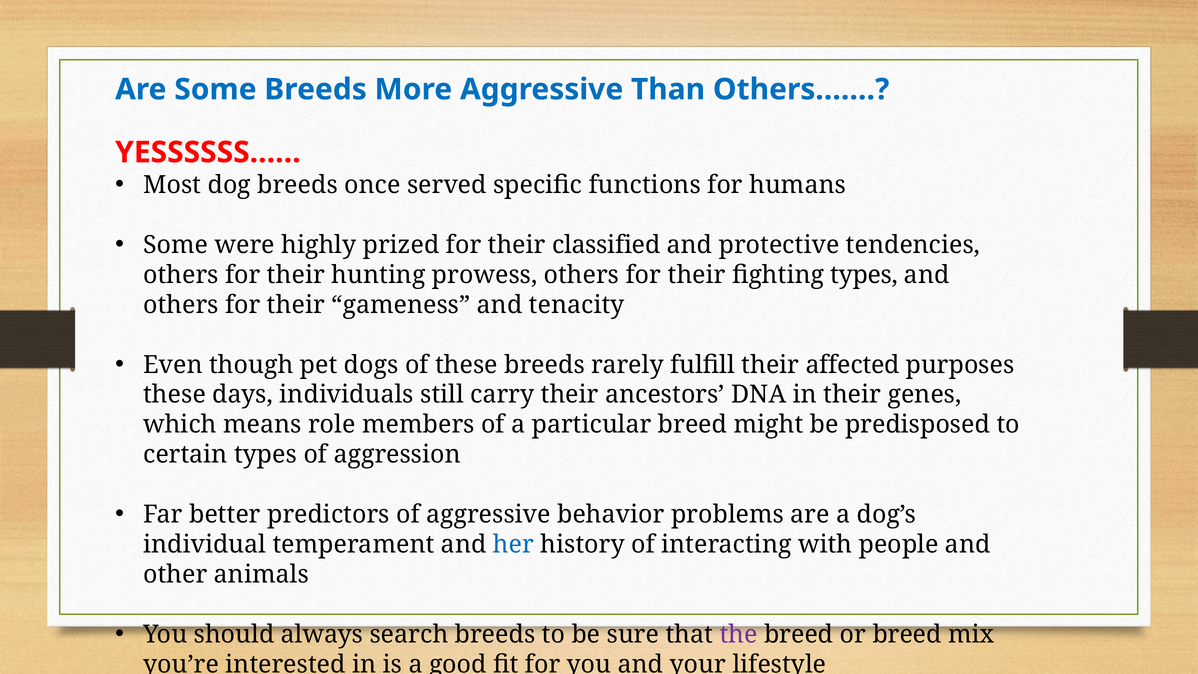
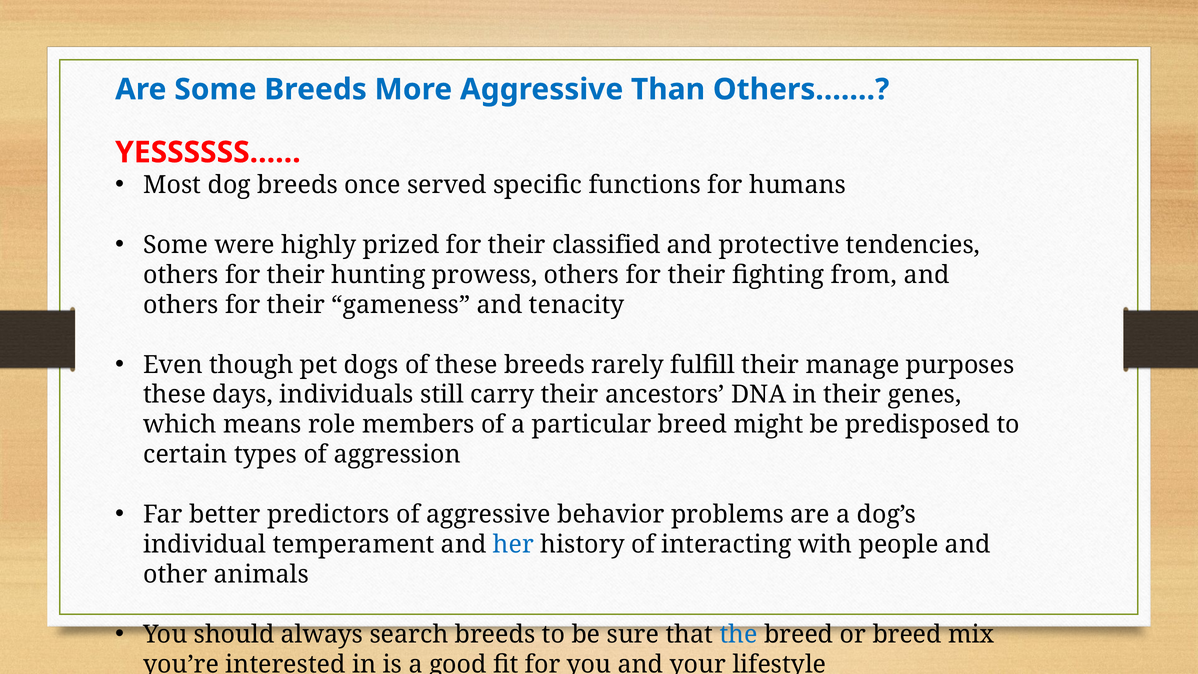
fighting types: types -> from
affected: affected -> manage
the colour: purple -> blue
